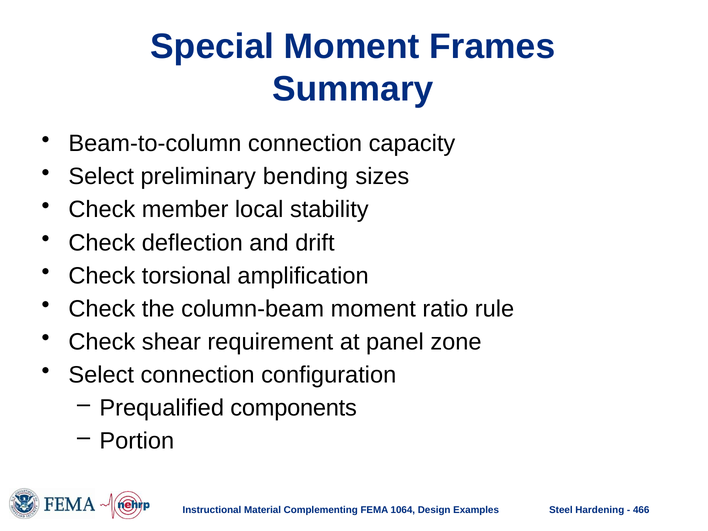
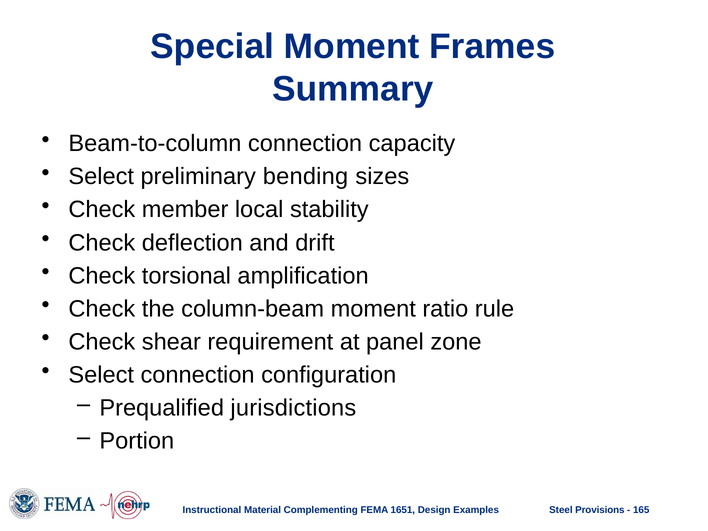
components: components -> jurisdictions
1064: 1064 -> 1651
Hardening: Hardening -> Provisions
466: 466 -> 165
